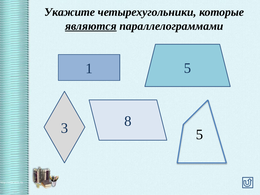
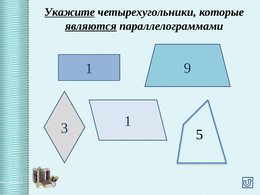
Укажите underline: none -> present
1 5: 5 -> 9
3 8: 8 -> 1
